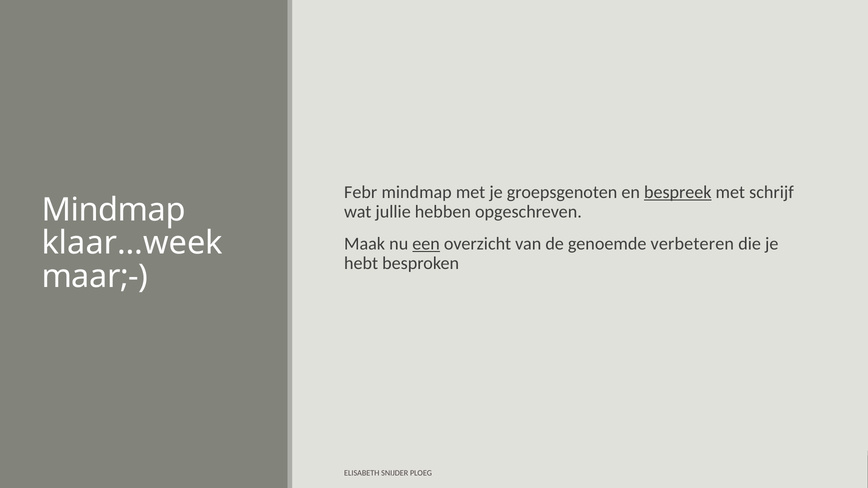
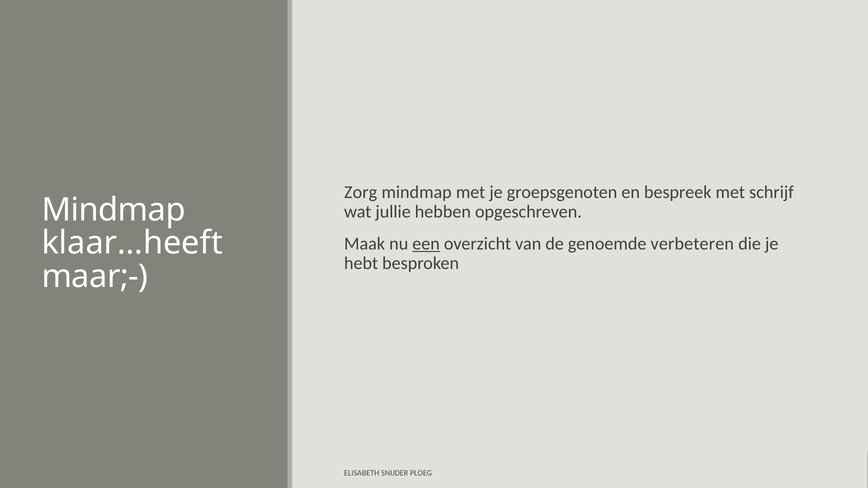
Febr: Febr -> Zorg
bespreek underline: present -> none
klaar…week: klaar…week -> klaar…heeft
